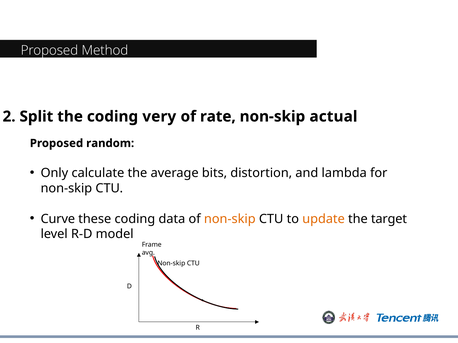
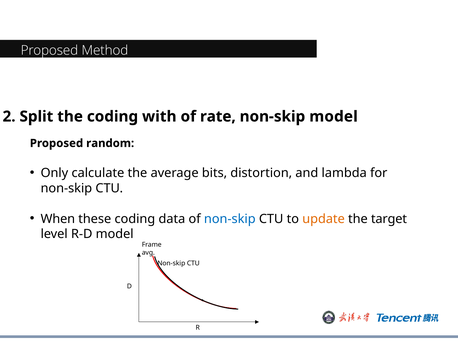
very: very -> with
non-skip actual: actual -> model
Curve: Curve -> When
non-skip at (230, 219) colour: orange -> blue
